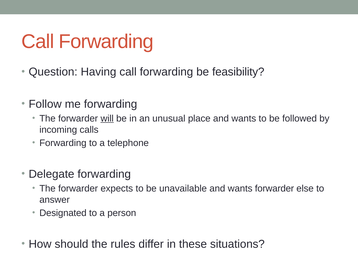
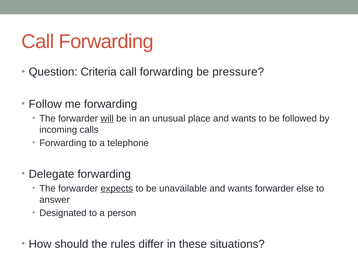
Having: Having -> Criteria
feasibility: feasibility -> pressure
expects underline: none -> present
